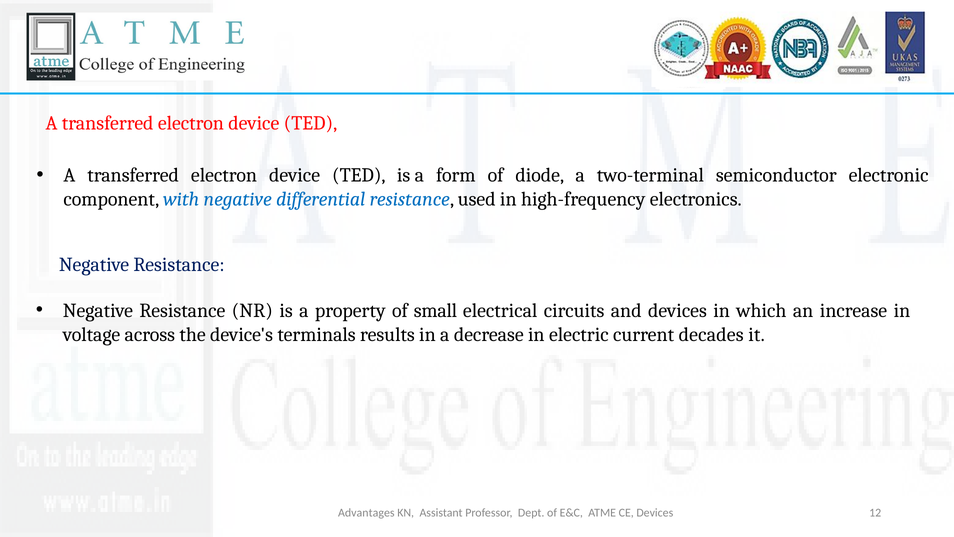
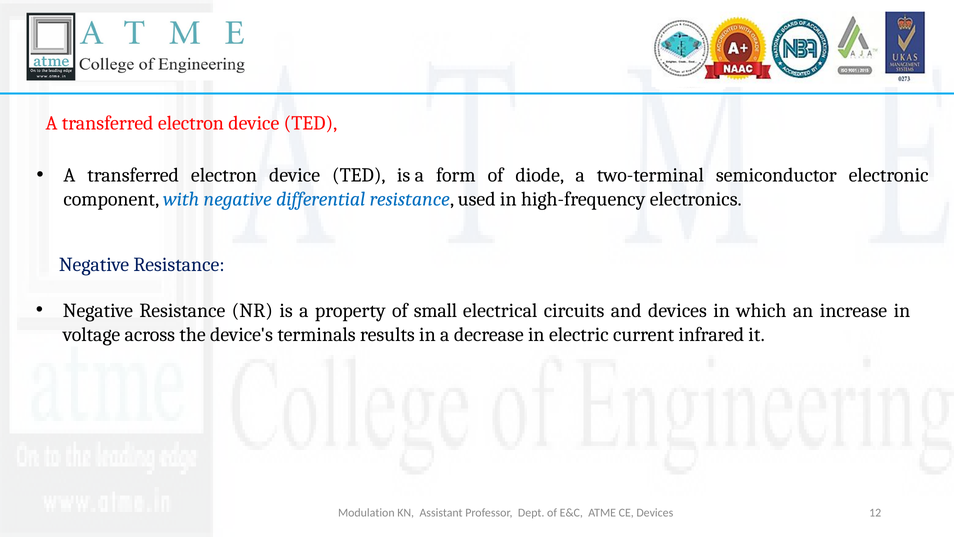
decades: decades -> infrared
Advantages: Advantages -> Modulation
